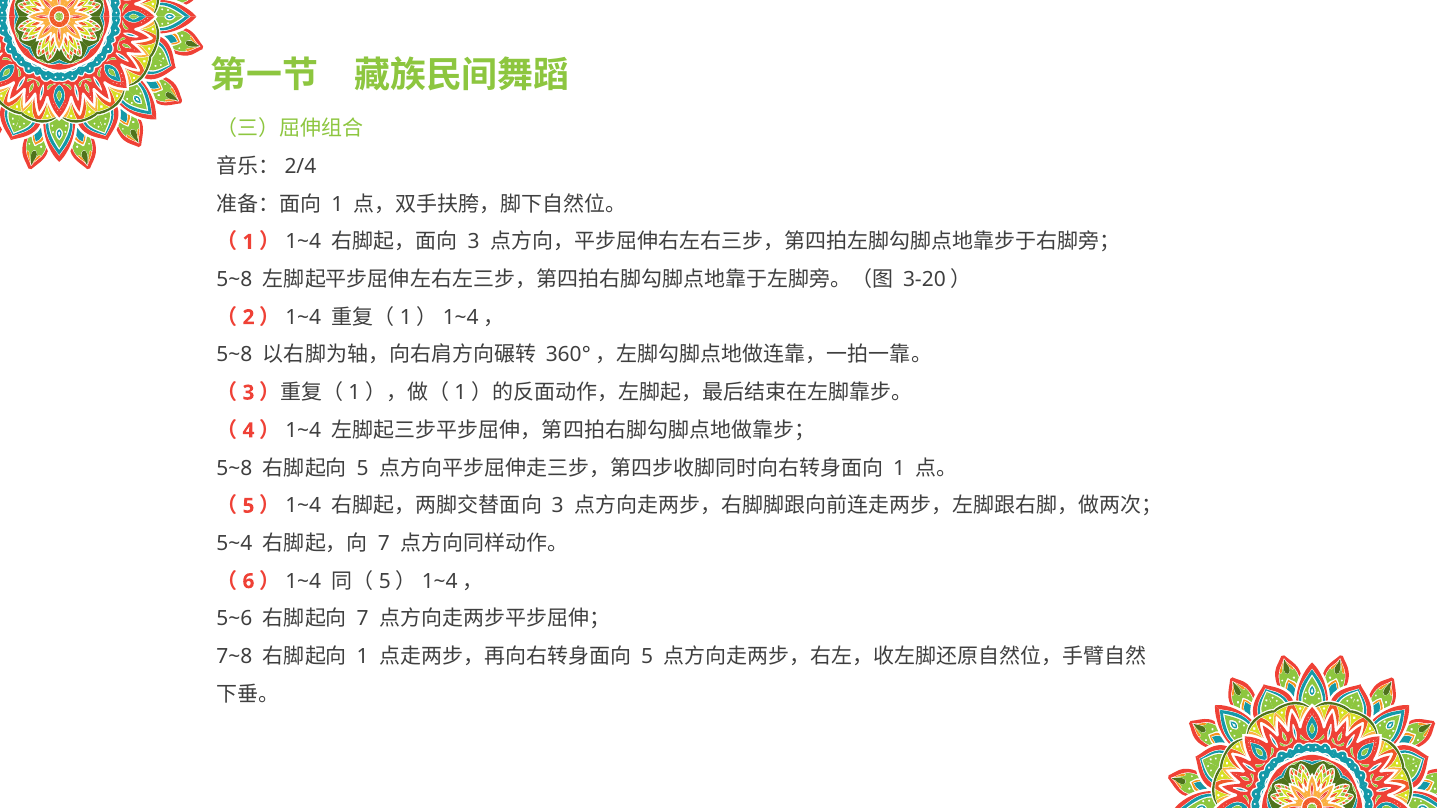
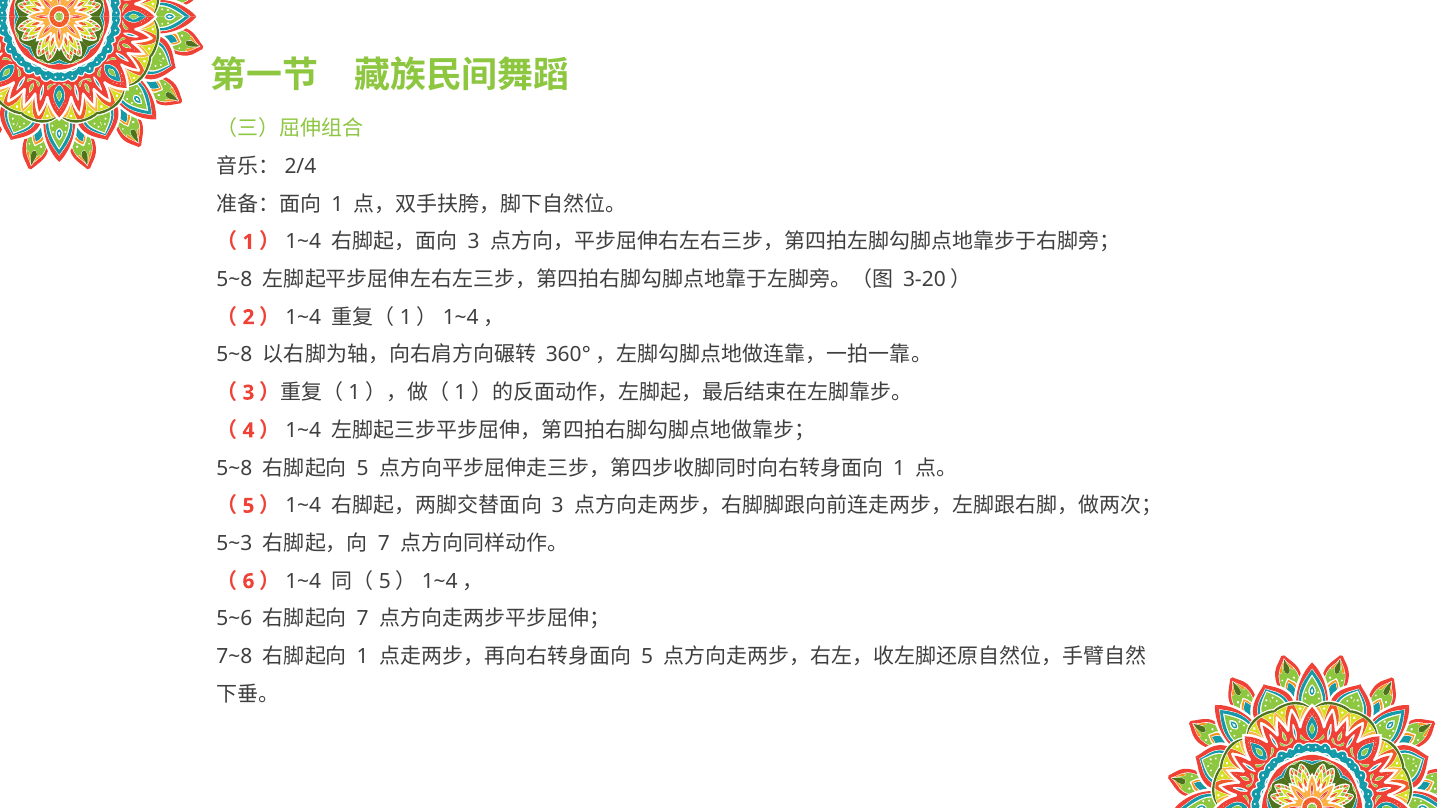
5~4: 5~4 -> 5~3
